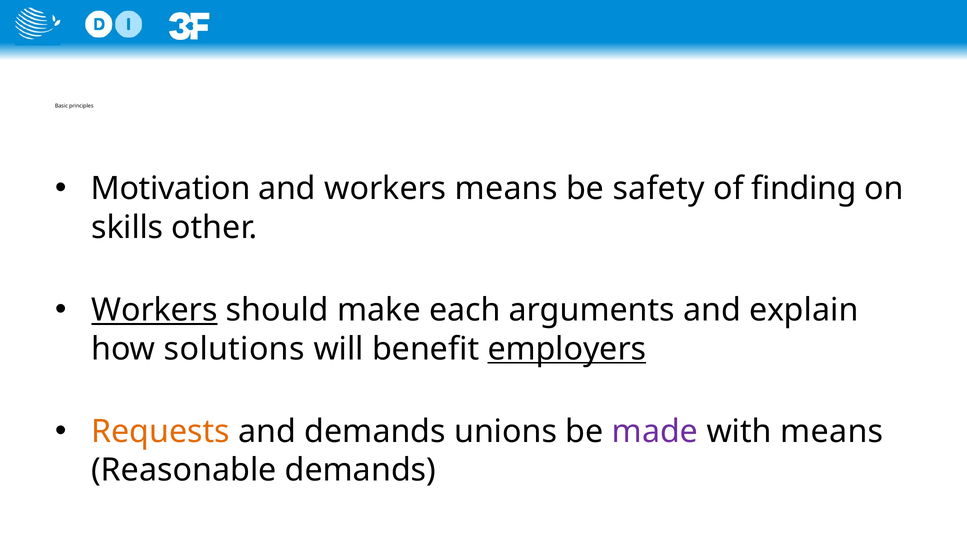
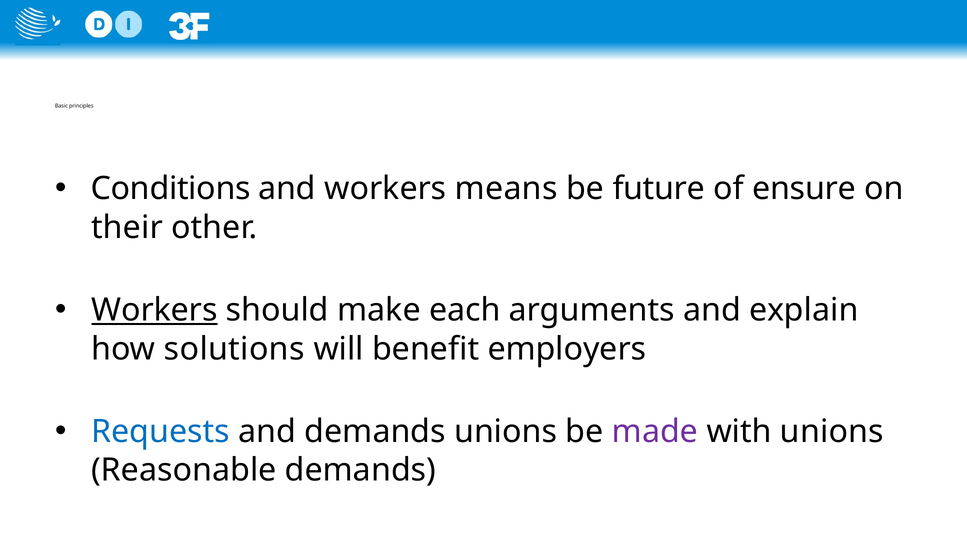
Motivation: Motivation -> Conditions
safety: safety -> future
finding: finding -> ensure
skills: skills -> their
employers underline: present -> none
Requests colour: orange -> blue
with means: means -> unions
